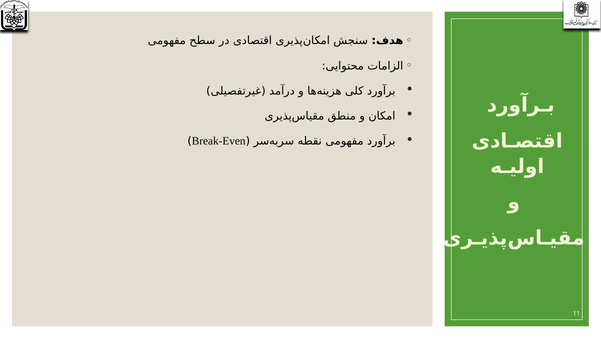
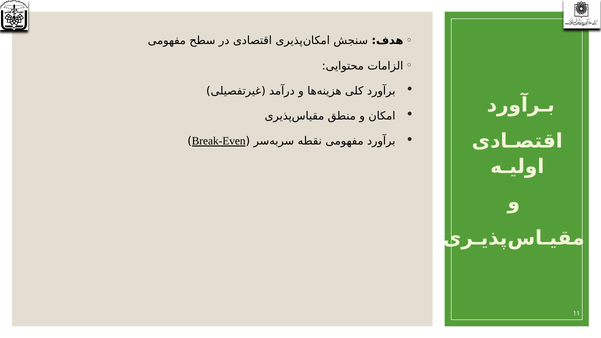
Break-Even underline: none -> present
